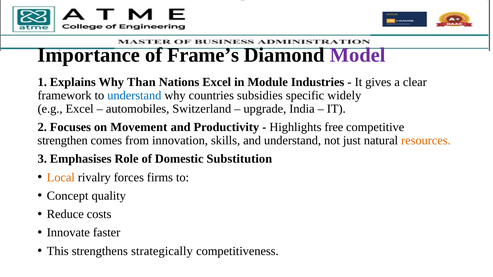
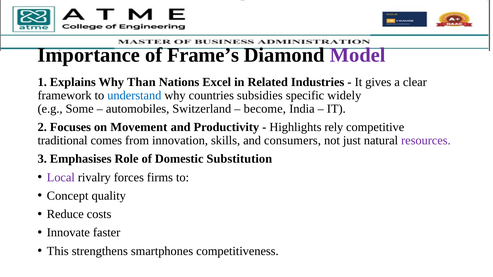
Module: Module -> Related
e.g Excel: Excel -> Some
upgrade: upgrade -> become
free: free -> rely
strengthen: strengthen -> traditional
and understand: understand -> consumers
resources colour: orange -> purple
Local colour: orange -> purple
strategically: strategically -> smartphones
